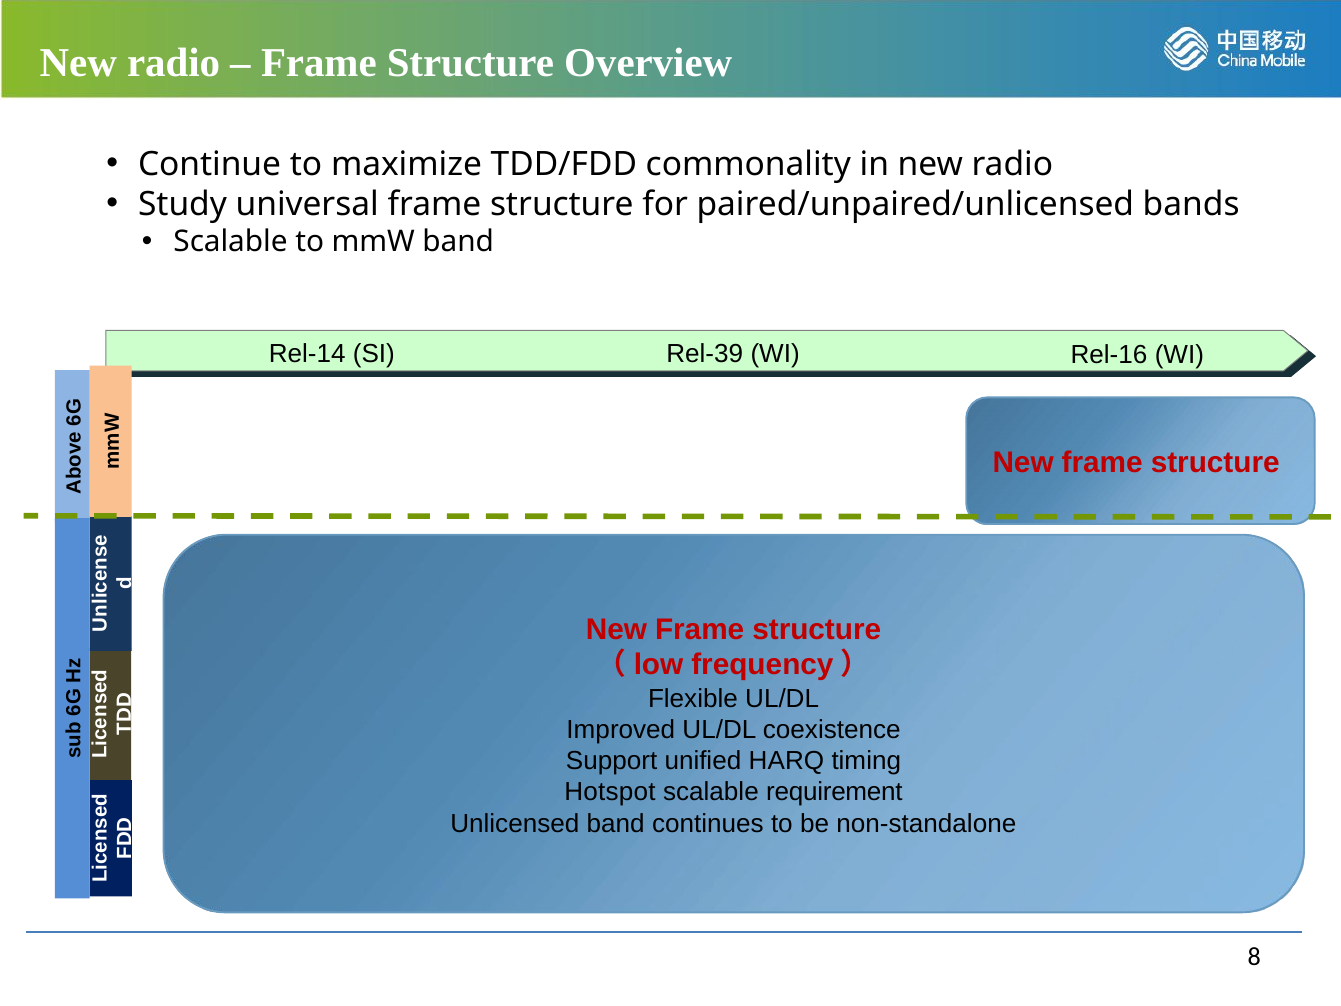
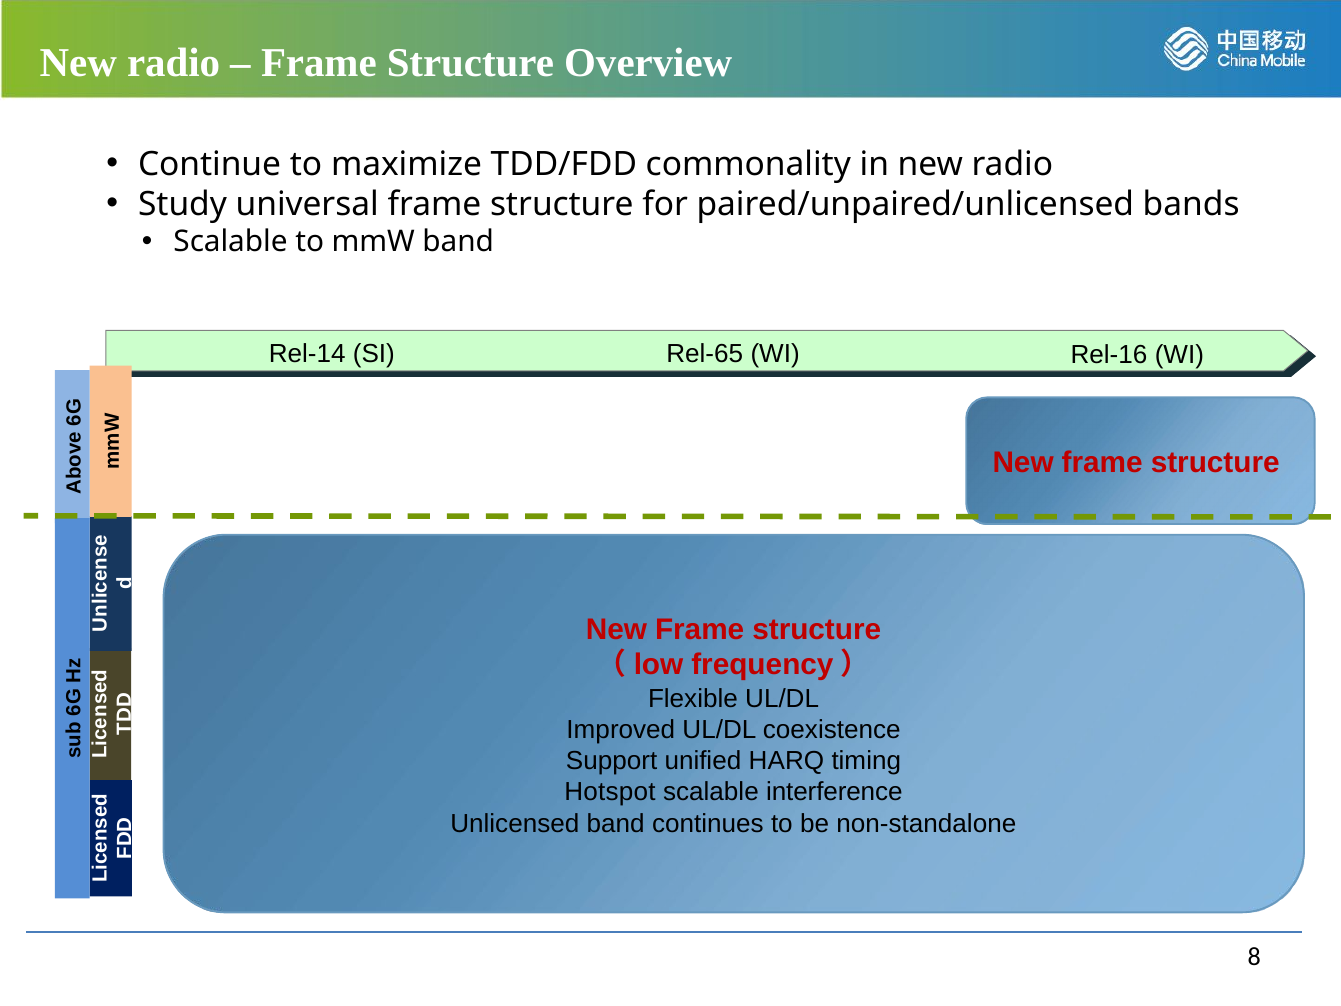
Rel-39: Rel-39 -> Rel-65
requirement: requirement -> interference
